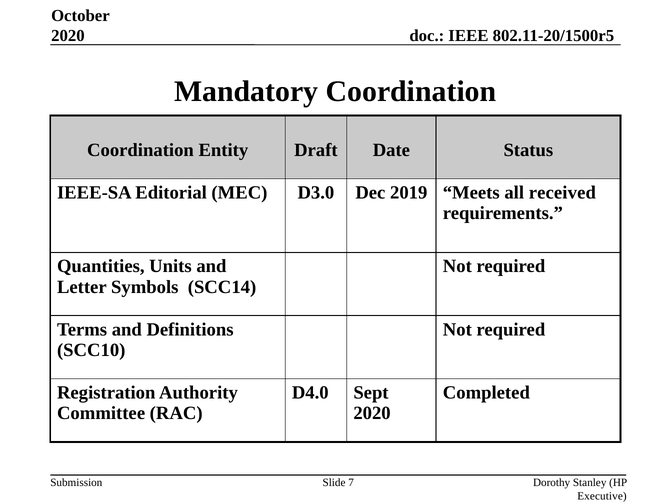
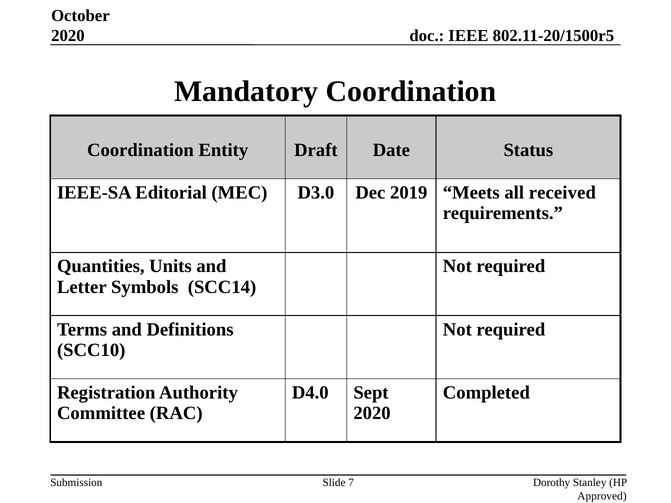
Executive: Executive -> Approved
